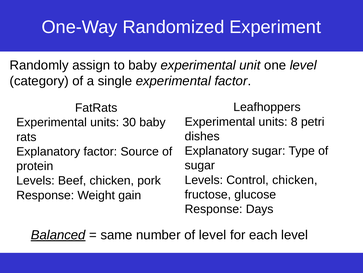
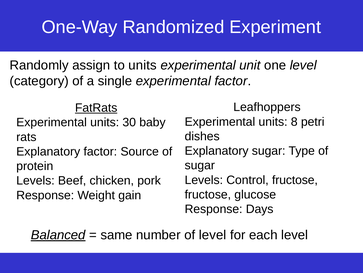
to baby: baby -> units
FatRats underline: none -> present
Control chicken: chicken -> fructose
